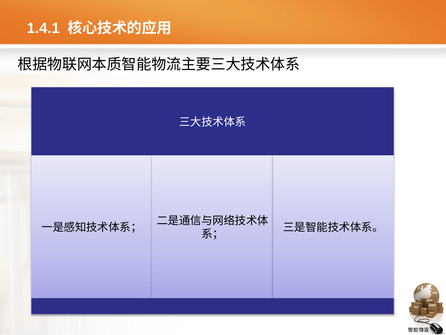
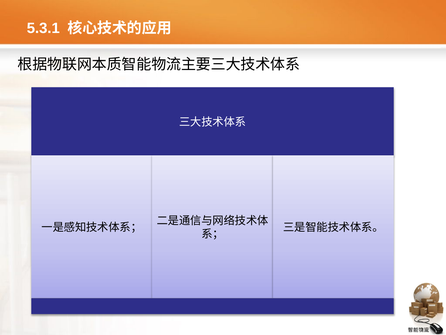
1.4.1: 1.4.1 -> 5.3.1
